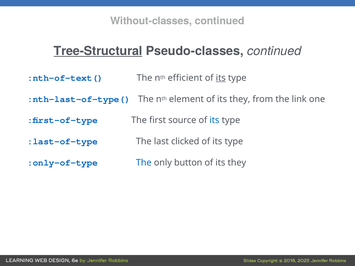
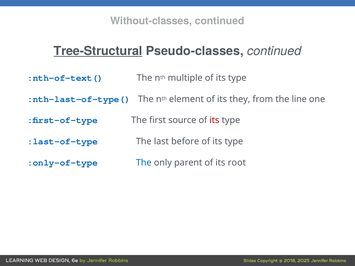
efficient: efficient -> multiple
its at (221, 78) underline: present -> none
link: link -> line
its at (214, 120) colour: blue -> red
clicked: clicked -> before
button: button -> parent
they at (237, 163): they -> root
